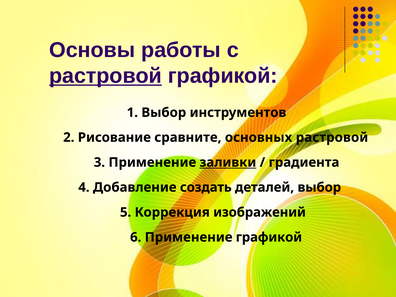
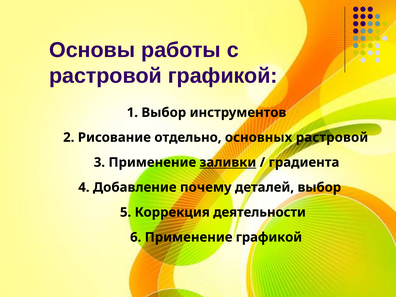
растровой at (106, 76) underline: present -> none
сравните: сравните -> отдельно
создать: создать -> почему
изображений: изображений -> деятельности
